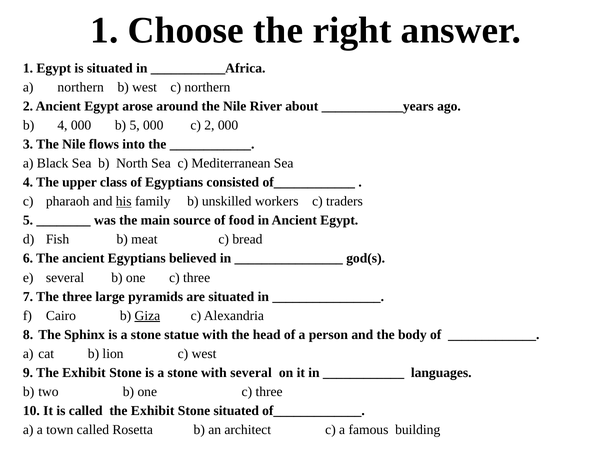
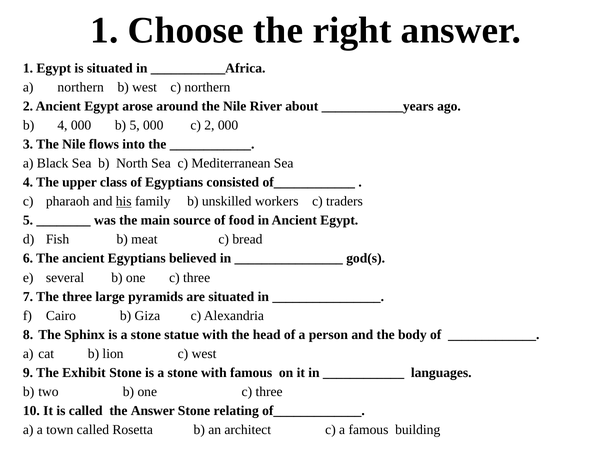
Giza underline: present -> none
with several: several -> famous
called the Exhibit: Exhibit -> Answer
Stone situated: situated -> relating
